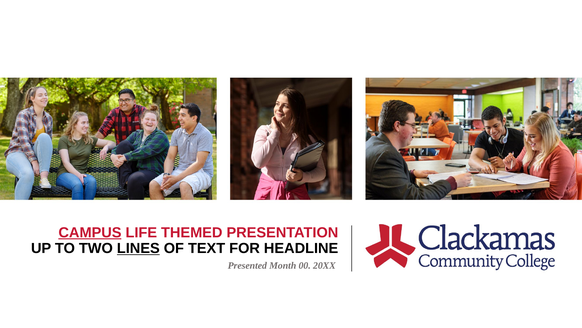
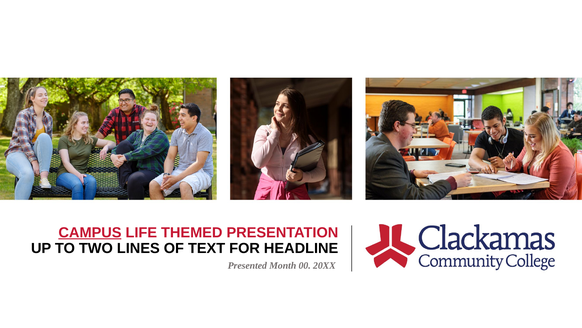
LINES underline: present -> none
